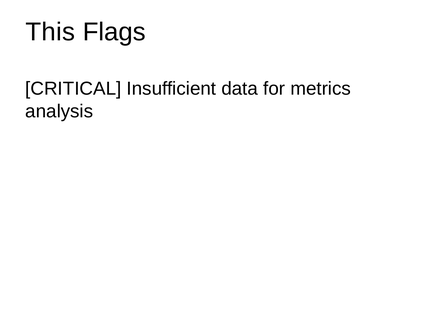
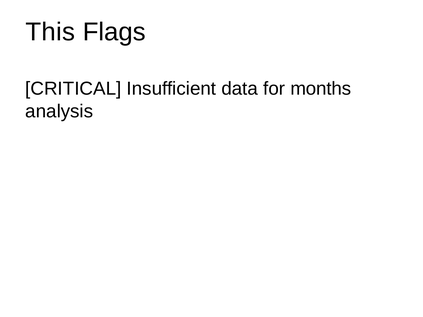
metrics: metrics -> months
